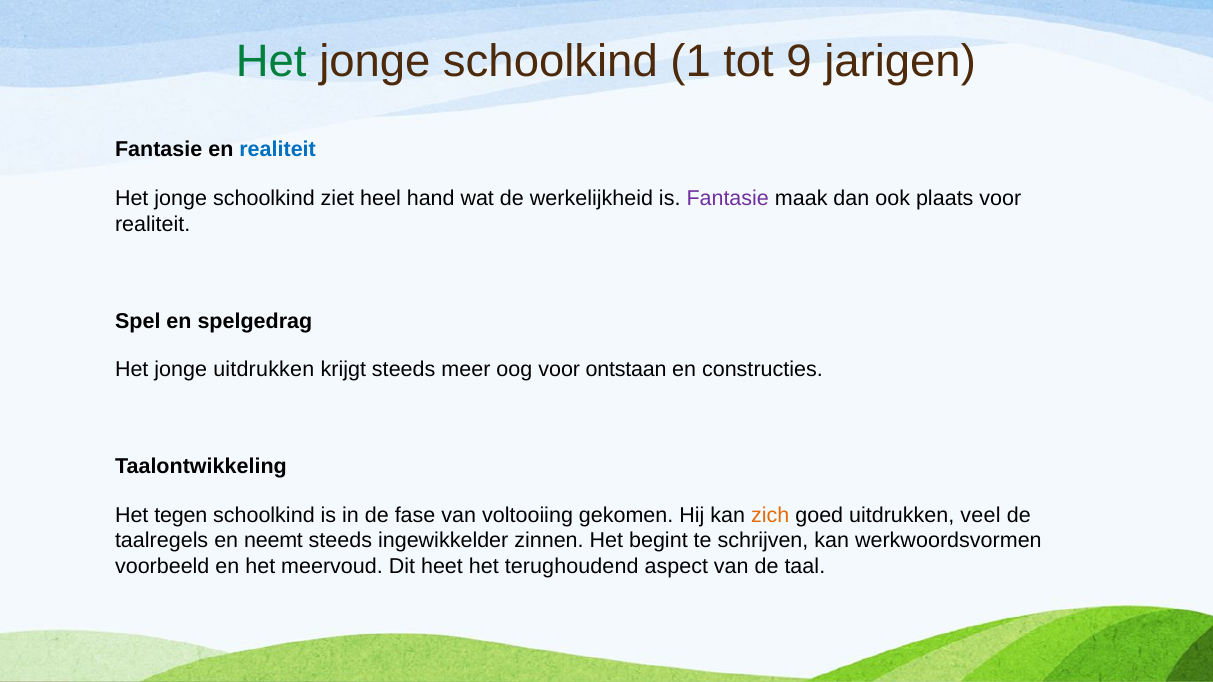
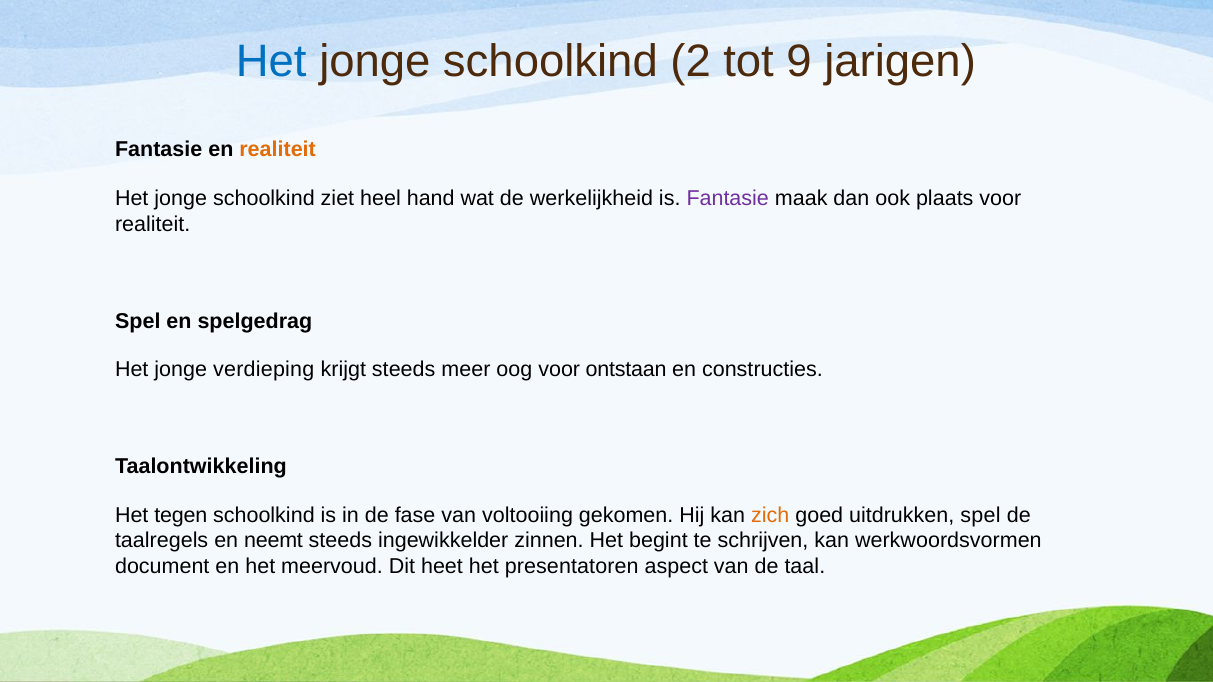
Het at (271, 62) colour: green -> blue
1: 1 -> 2
realiteit at (278, 150) colour: blue -> orange
jonge uitdrukken: uitdrukken -> verdieping
uitdrukken veel: veel -> spel
voorbeeld: voorbeeld -> document
terughoudend: terughoudend -> presentatoren
